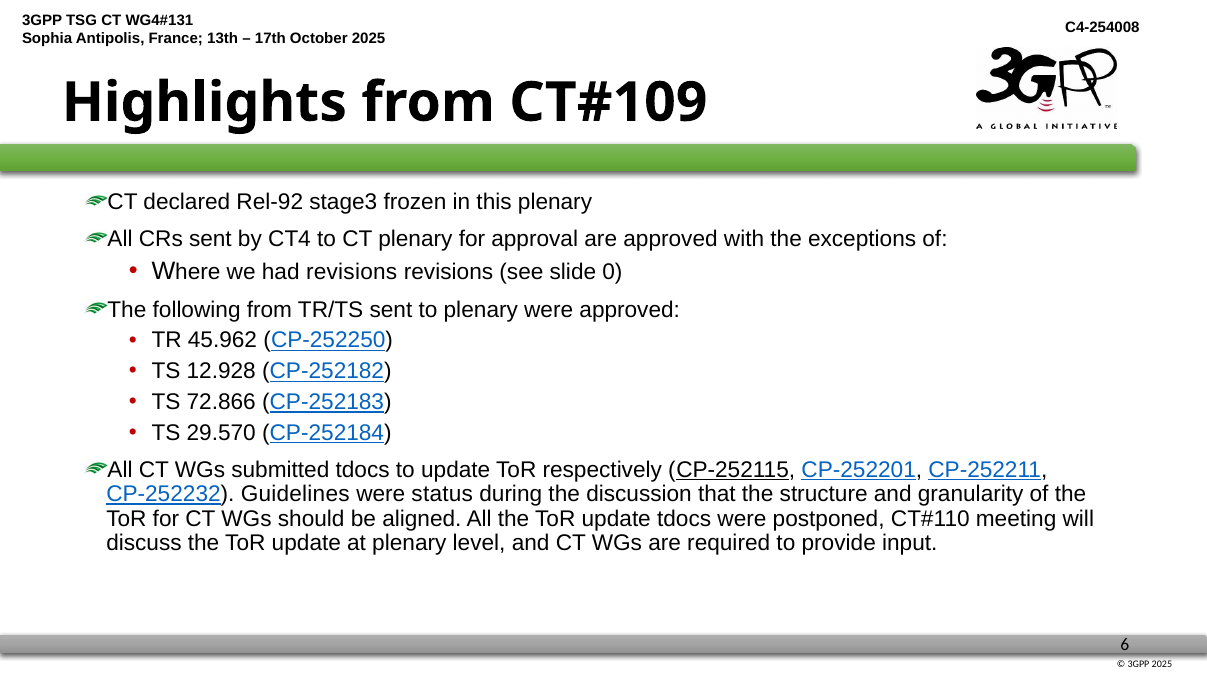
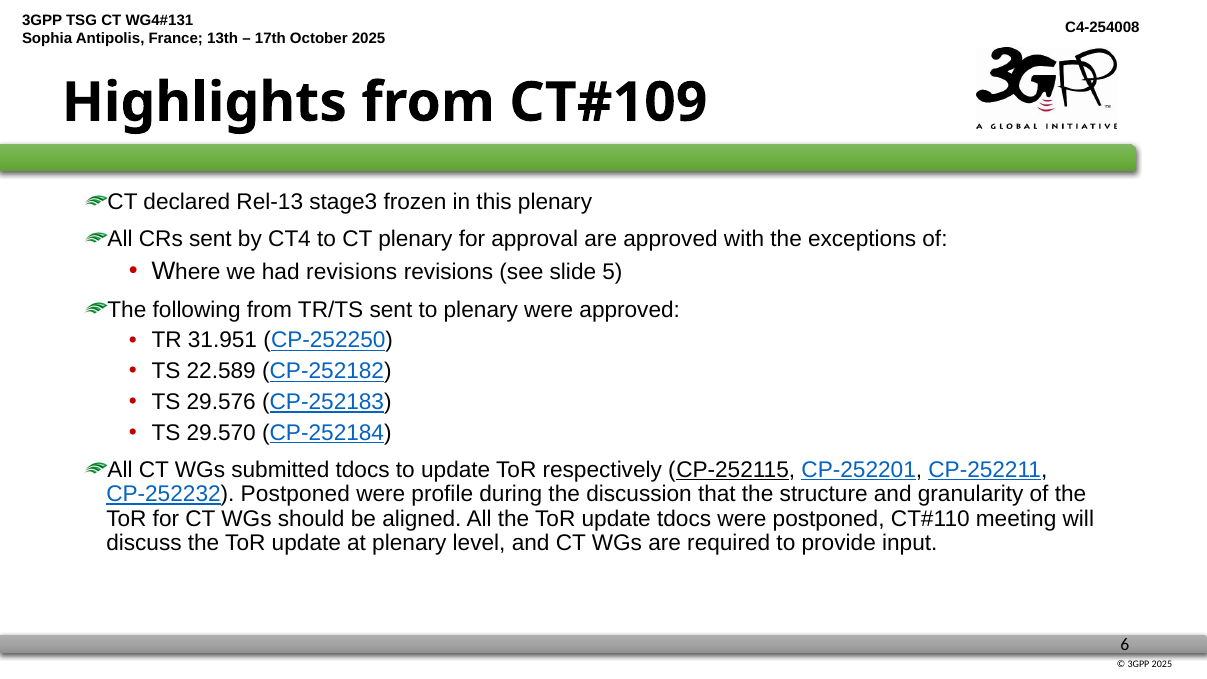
Rel-92: Rel-92 -> Rel-13
0: 0 -> 5
45.962: 45.962 -> 31.951
12.928: 12.928 -> 22.589
72.866: 72.866 -> 29.576
CP-252232 Guidelines: Guidelines -> Postponed
status: status -> profile
